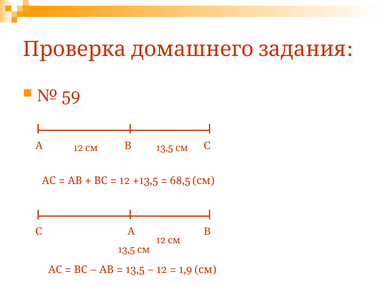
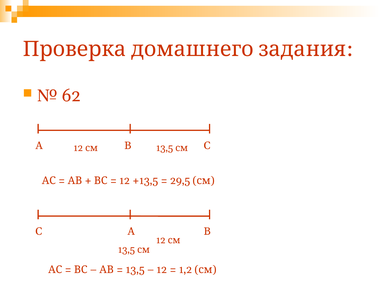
59: 59 -> 62
68,5: 68,5 -> 29,5
1,9: 1,9 -> 1,2
